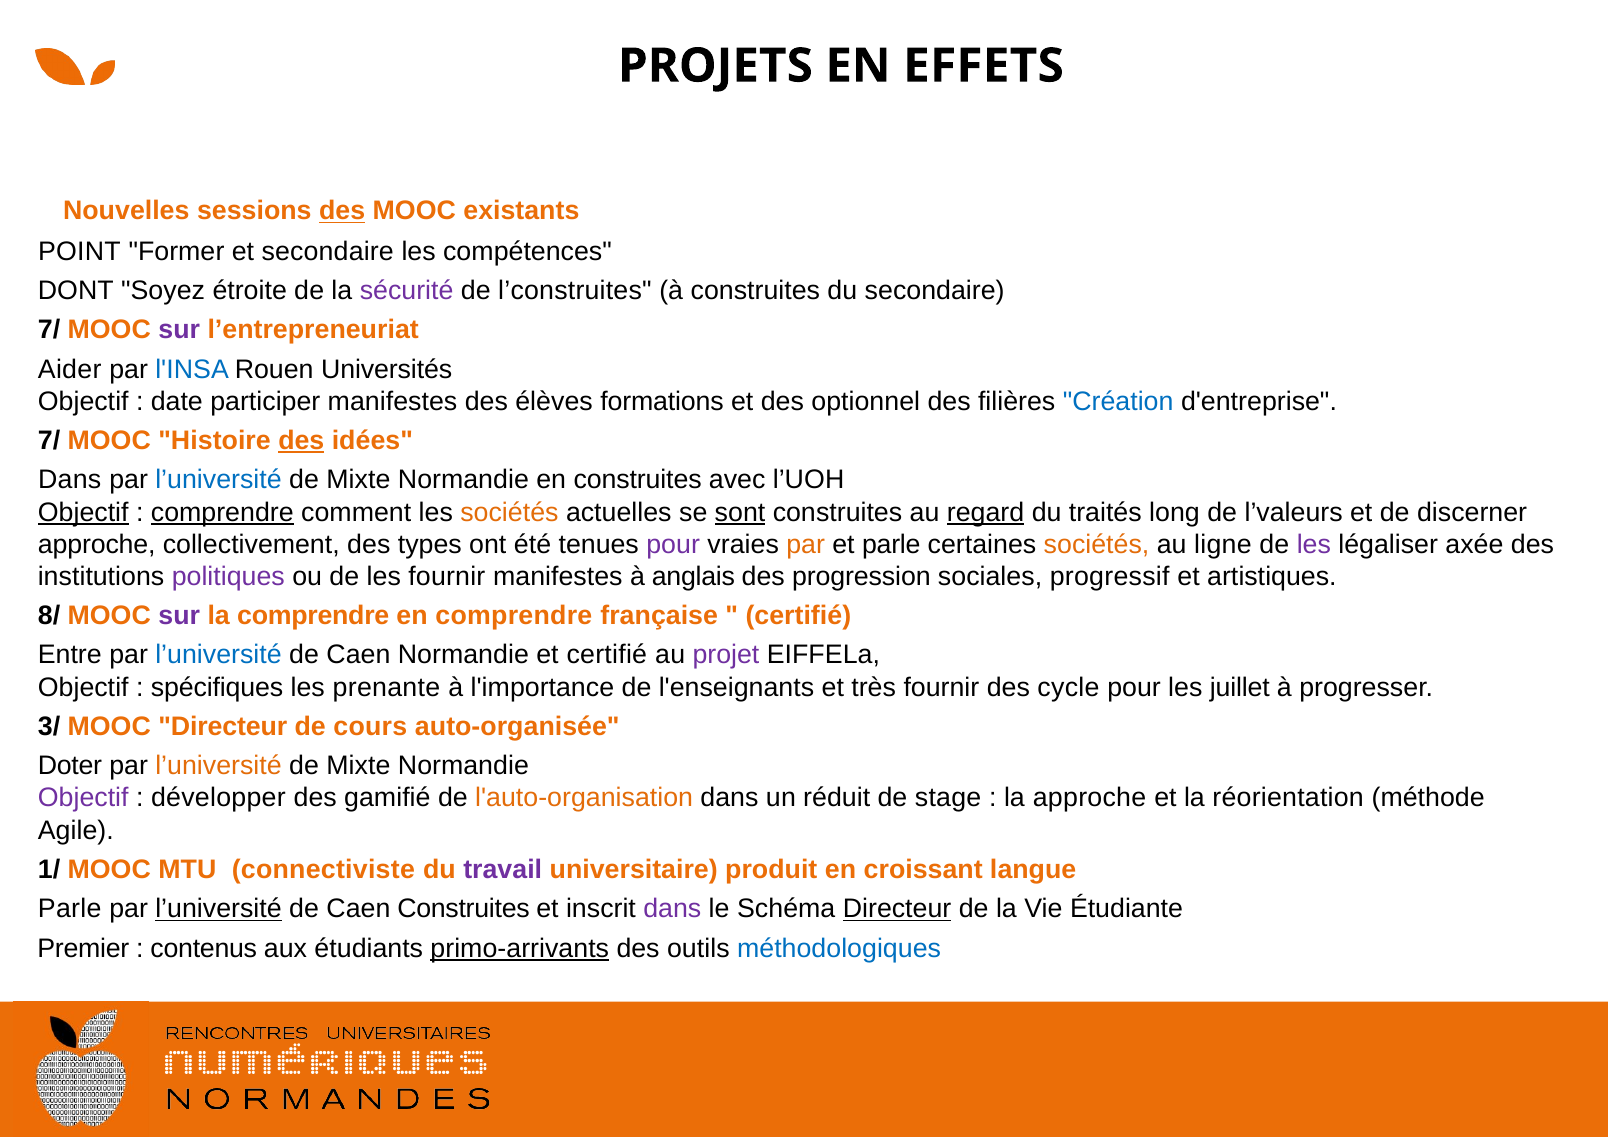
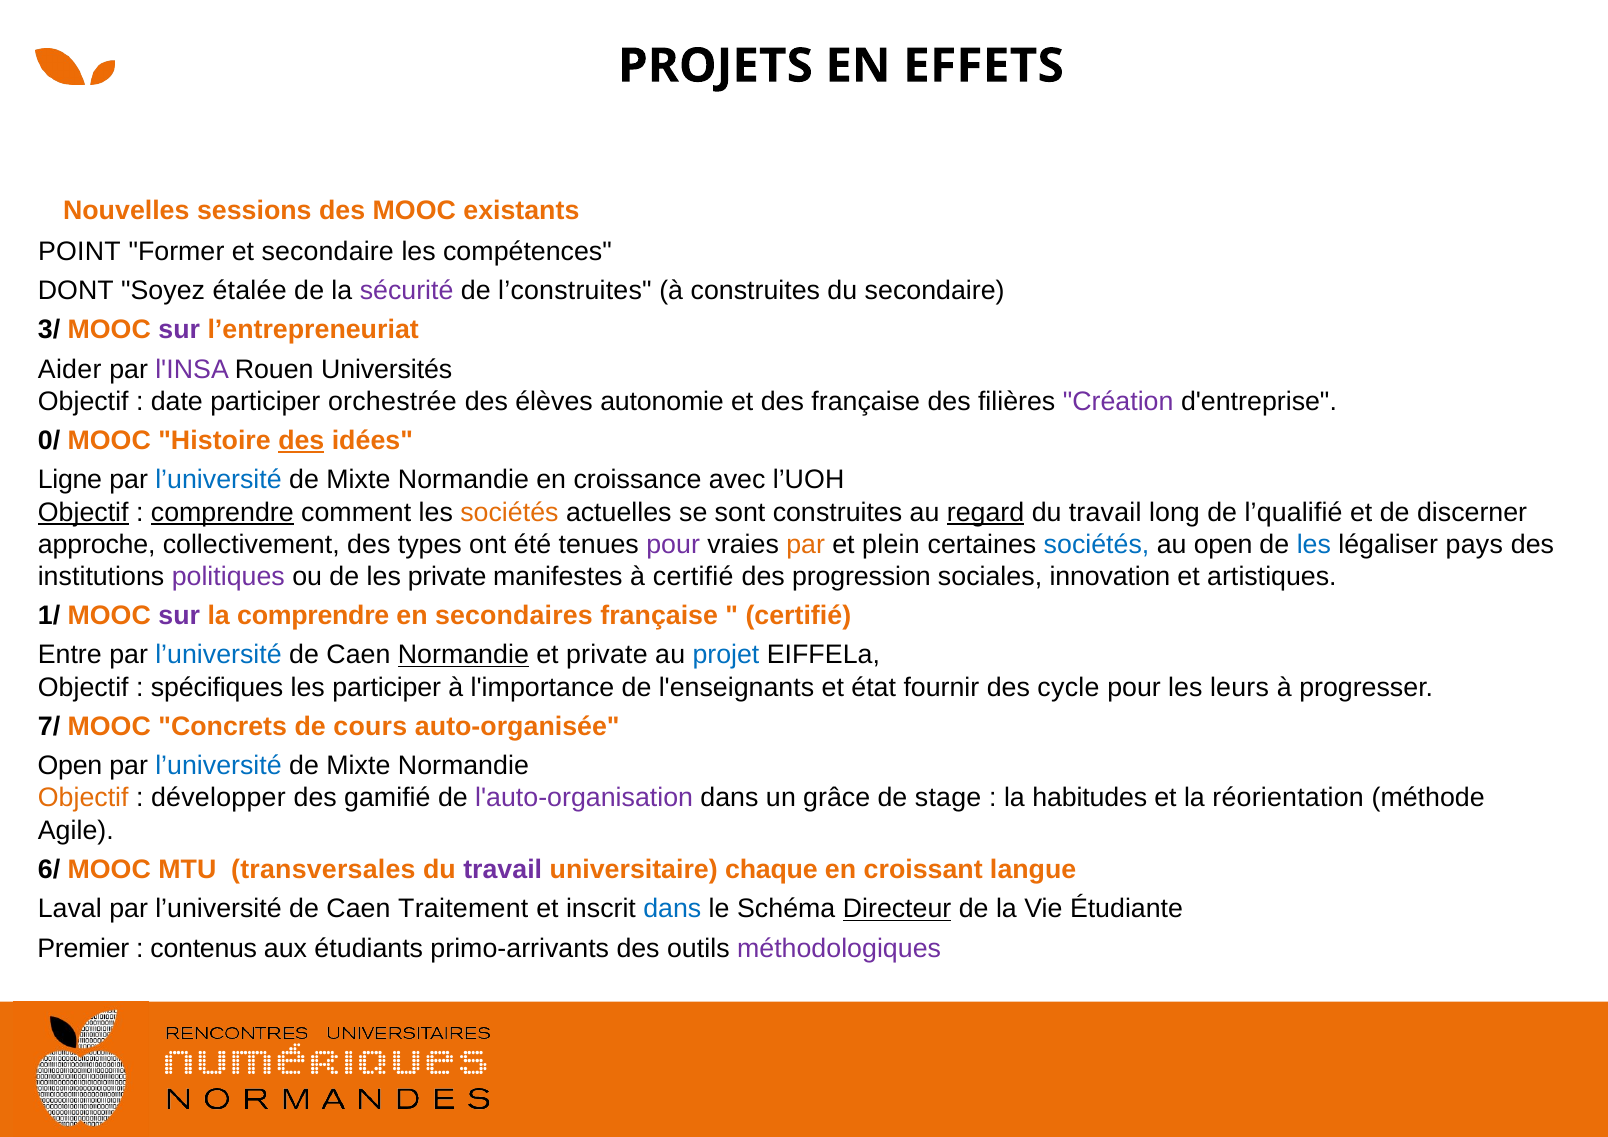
des at (342, 211) underline: present -> none
étroite: étroite -> étalée
7/ at (49, 330): 7/ -> 3/
l'INSA colour: blue -> purple
participer manifestes: manifestes -> orchestrée
formations: formations -> autonomie
des optionnel: optionnel -> française
Création colour: blue -> purple
7/ at (49, 441): 7/ -> 0/
Dans at (70, 480): Dans -> Ligne
en construites: construites -> croissance
sont underline: present -> none
traités at (1105, 512): traités -> travail
l’valeurs: l’valeurs -> l’qualifié
et parle: parle -> plein
sociétés at (1097, 544) colour: orange -> blue
au ligne: ligne -> open
les at (1314, 544) colour: purple -> blue
axée: axée -> pays
les fournir: fournir -> private
à anglais: anglais -> certifié
progressif: progressif -> innovation
8/: 8/ -> 1/
en comprendre: comprendre -> secondaires
Normandie at (463, 655) underline: none -> present
et certifié: certifié -> private
projet colour: purple -> blue
les prenante: prenante -> participer
très: très -> état
juillet: juillet -> leurs
3/: 3/ -> 7/
MOOC Directeur: Directeur -> Concrets
Doter at (70, 766): Doter -> Open
l’université at (219, 766) colour: orange -> blue
Objectif at (83, 798) colour: purple -> orange
l'auto-organisation colour: orange -> purple
réduit: réduit -> grâce
la approche: approche -> habitudes
1/: 1/ -> 6/
connectiviste: connectiviste -> transversales
produit: produit -> chaque
Parle at (70, 909): Parle -> Laval
l’université at (219, 909) underline: present -> none
Caen Construites: Construites -> Traitement
dans at (672, 909) colour: purple -> blue
primo-arrivants underline: present -> none
méthodologiques colour: blue -> purple
